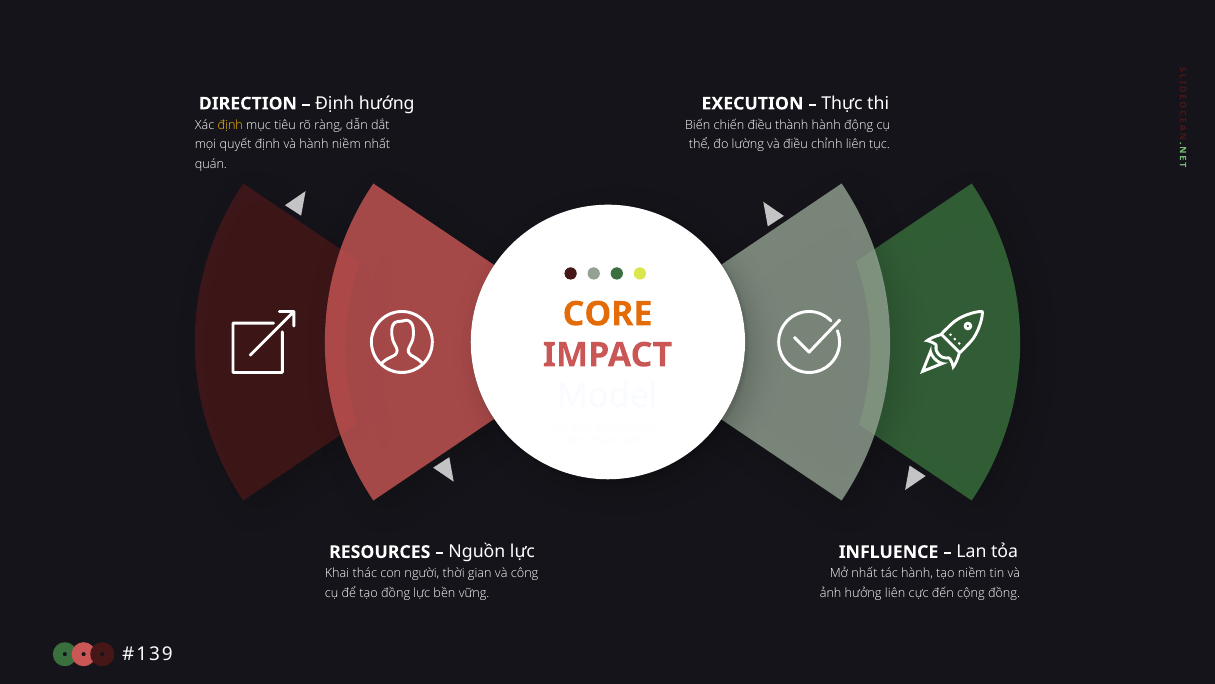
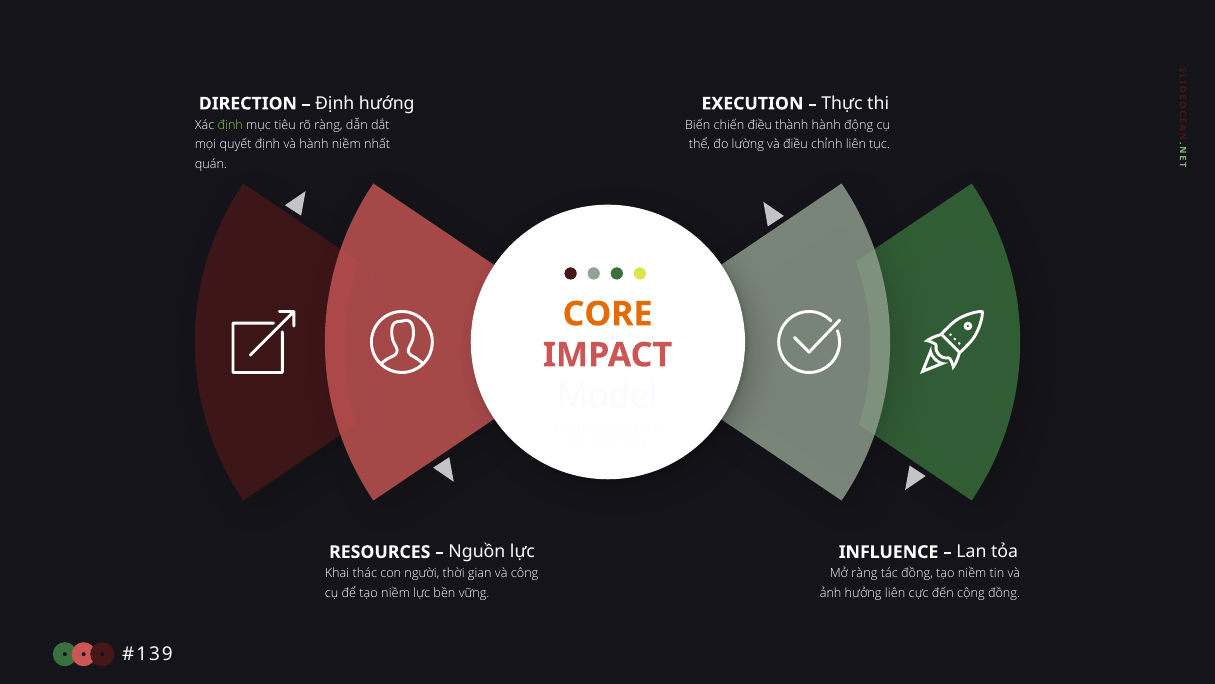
định at (230, 125) colour: yellow -> light green
Mở nhất: nhất -> ràng
tác hành: hành -> đồng
để tạo đồng: đồng -> niềm
